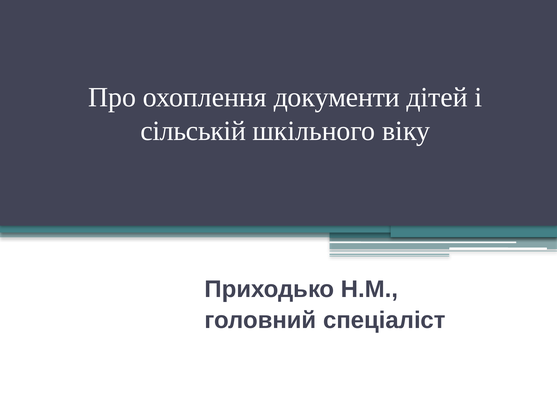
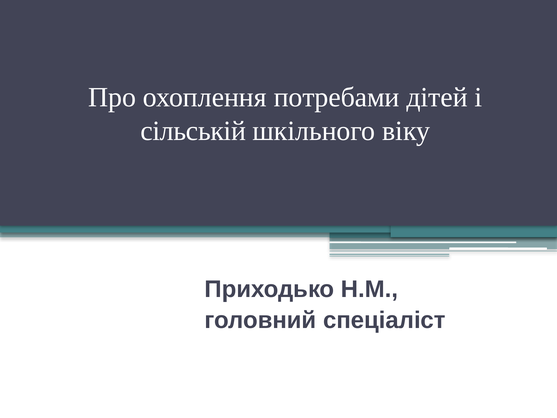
документи: документи -> потребами
